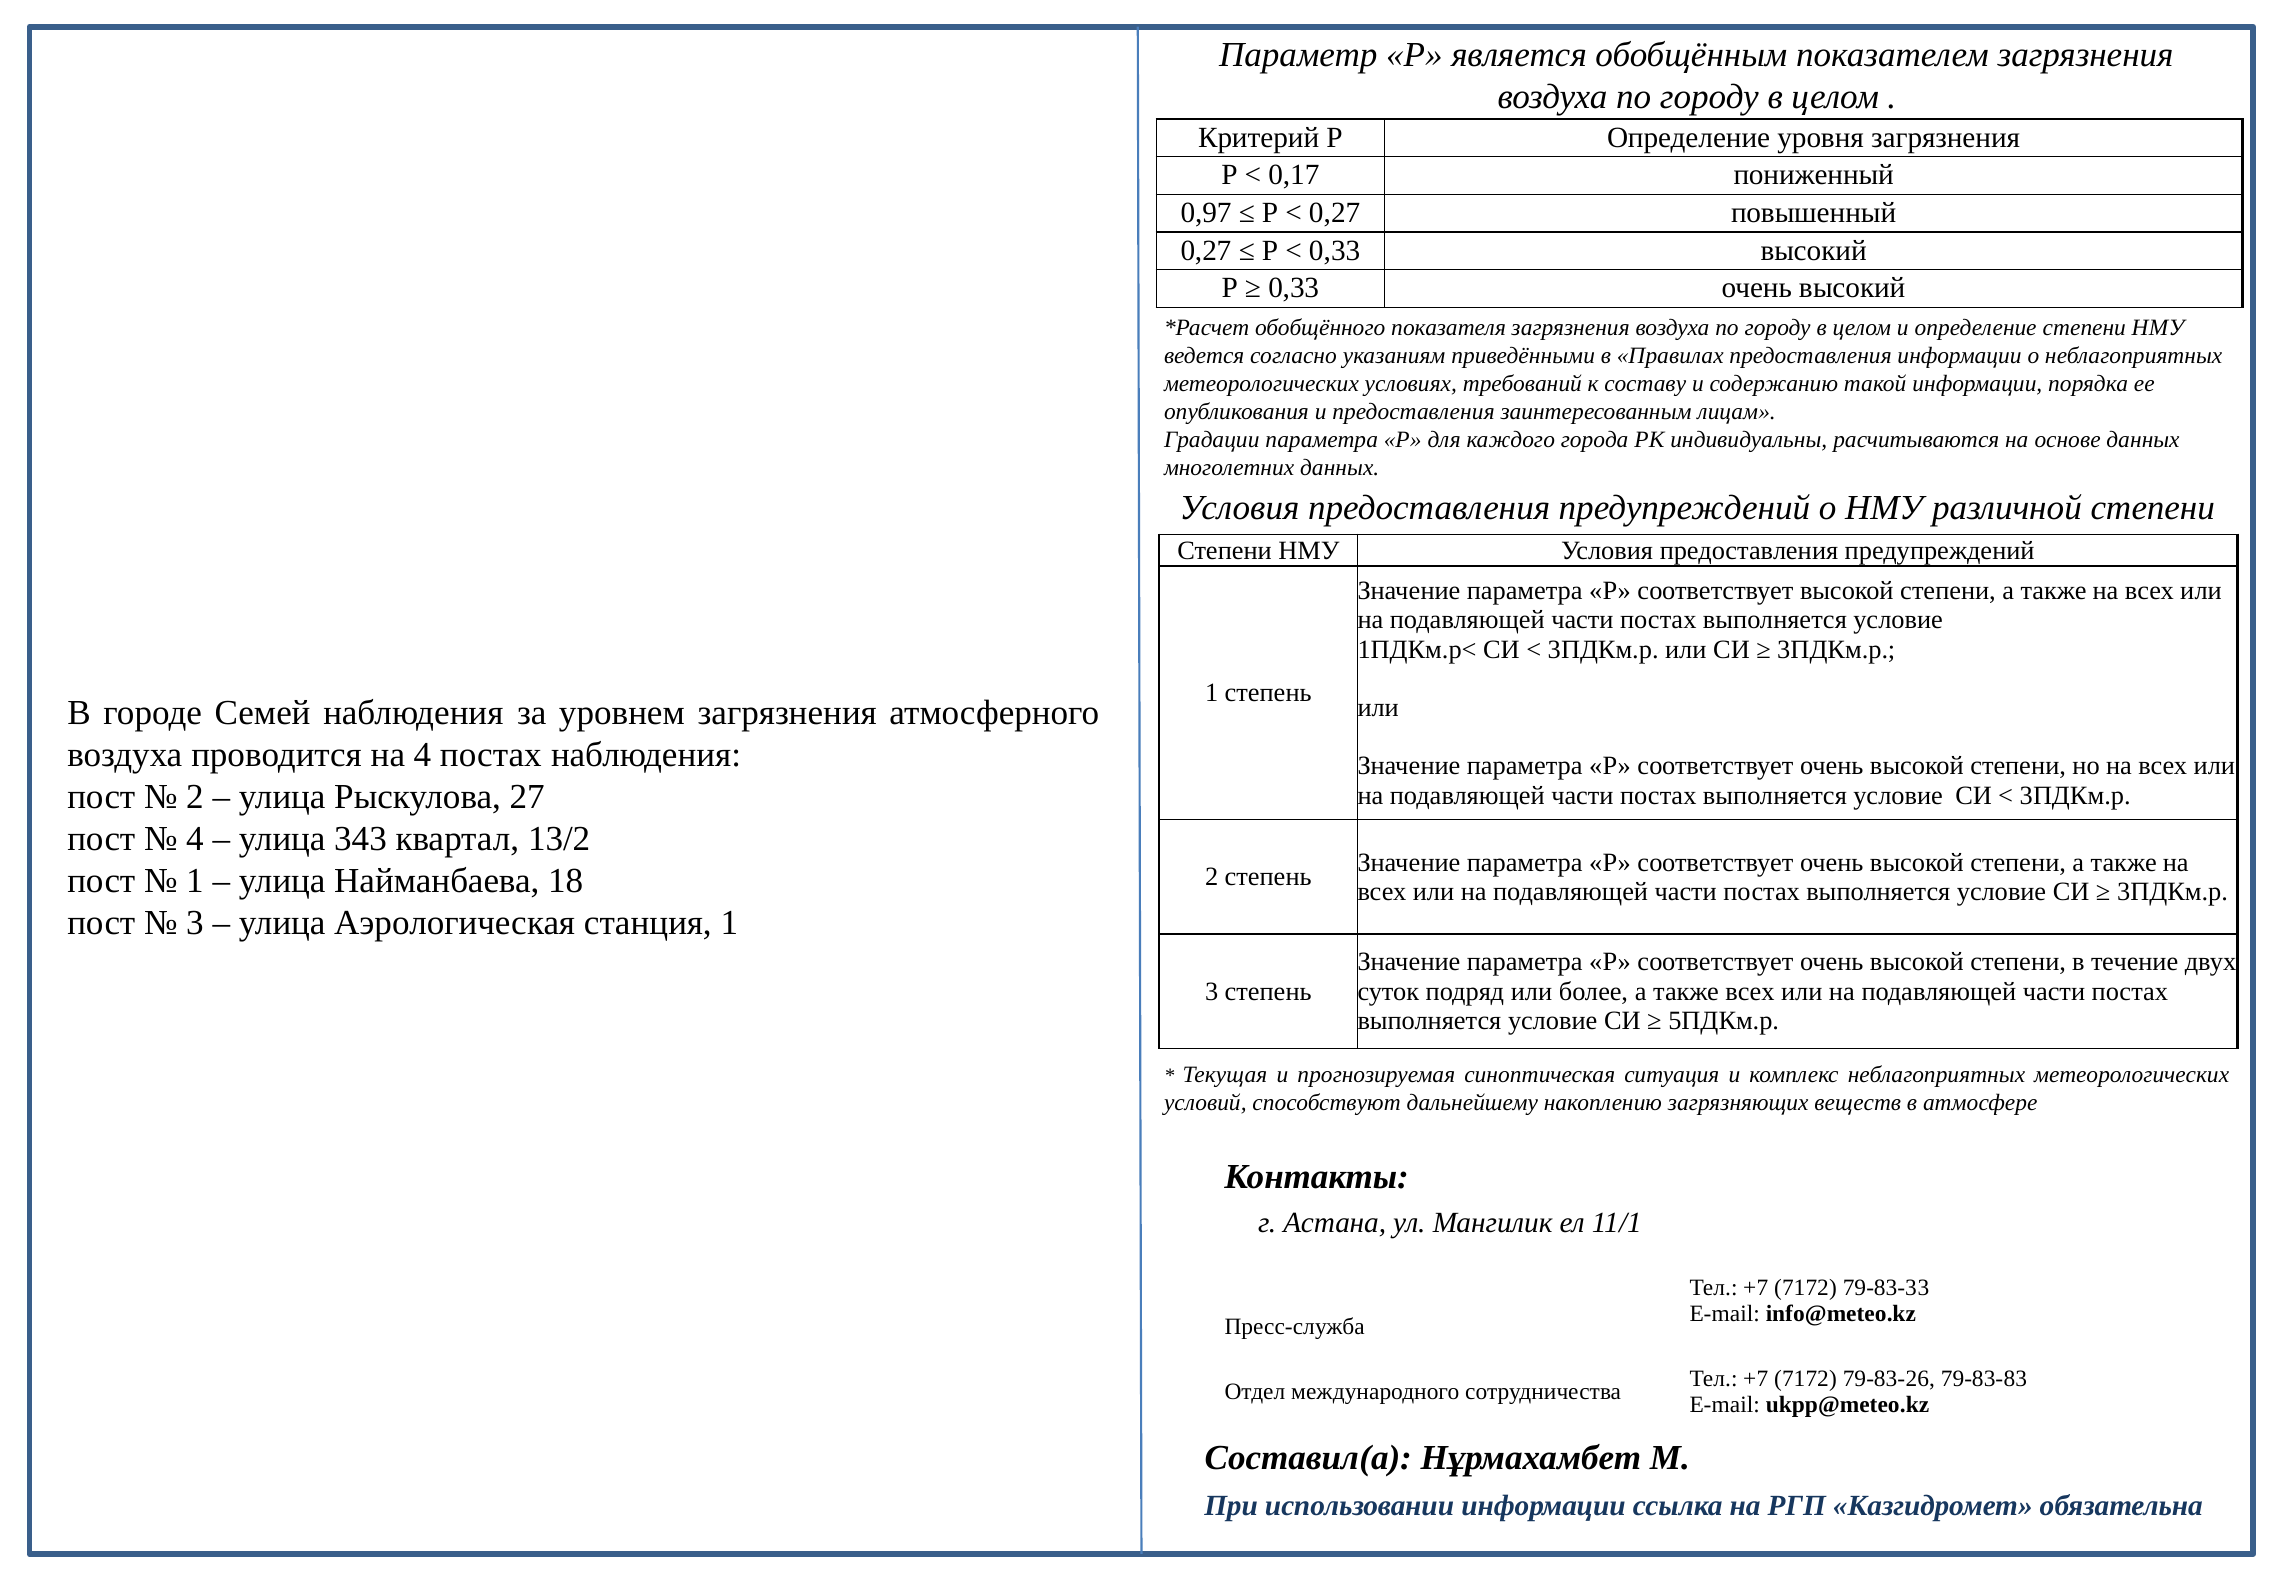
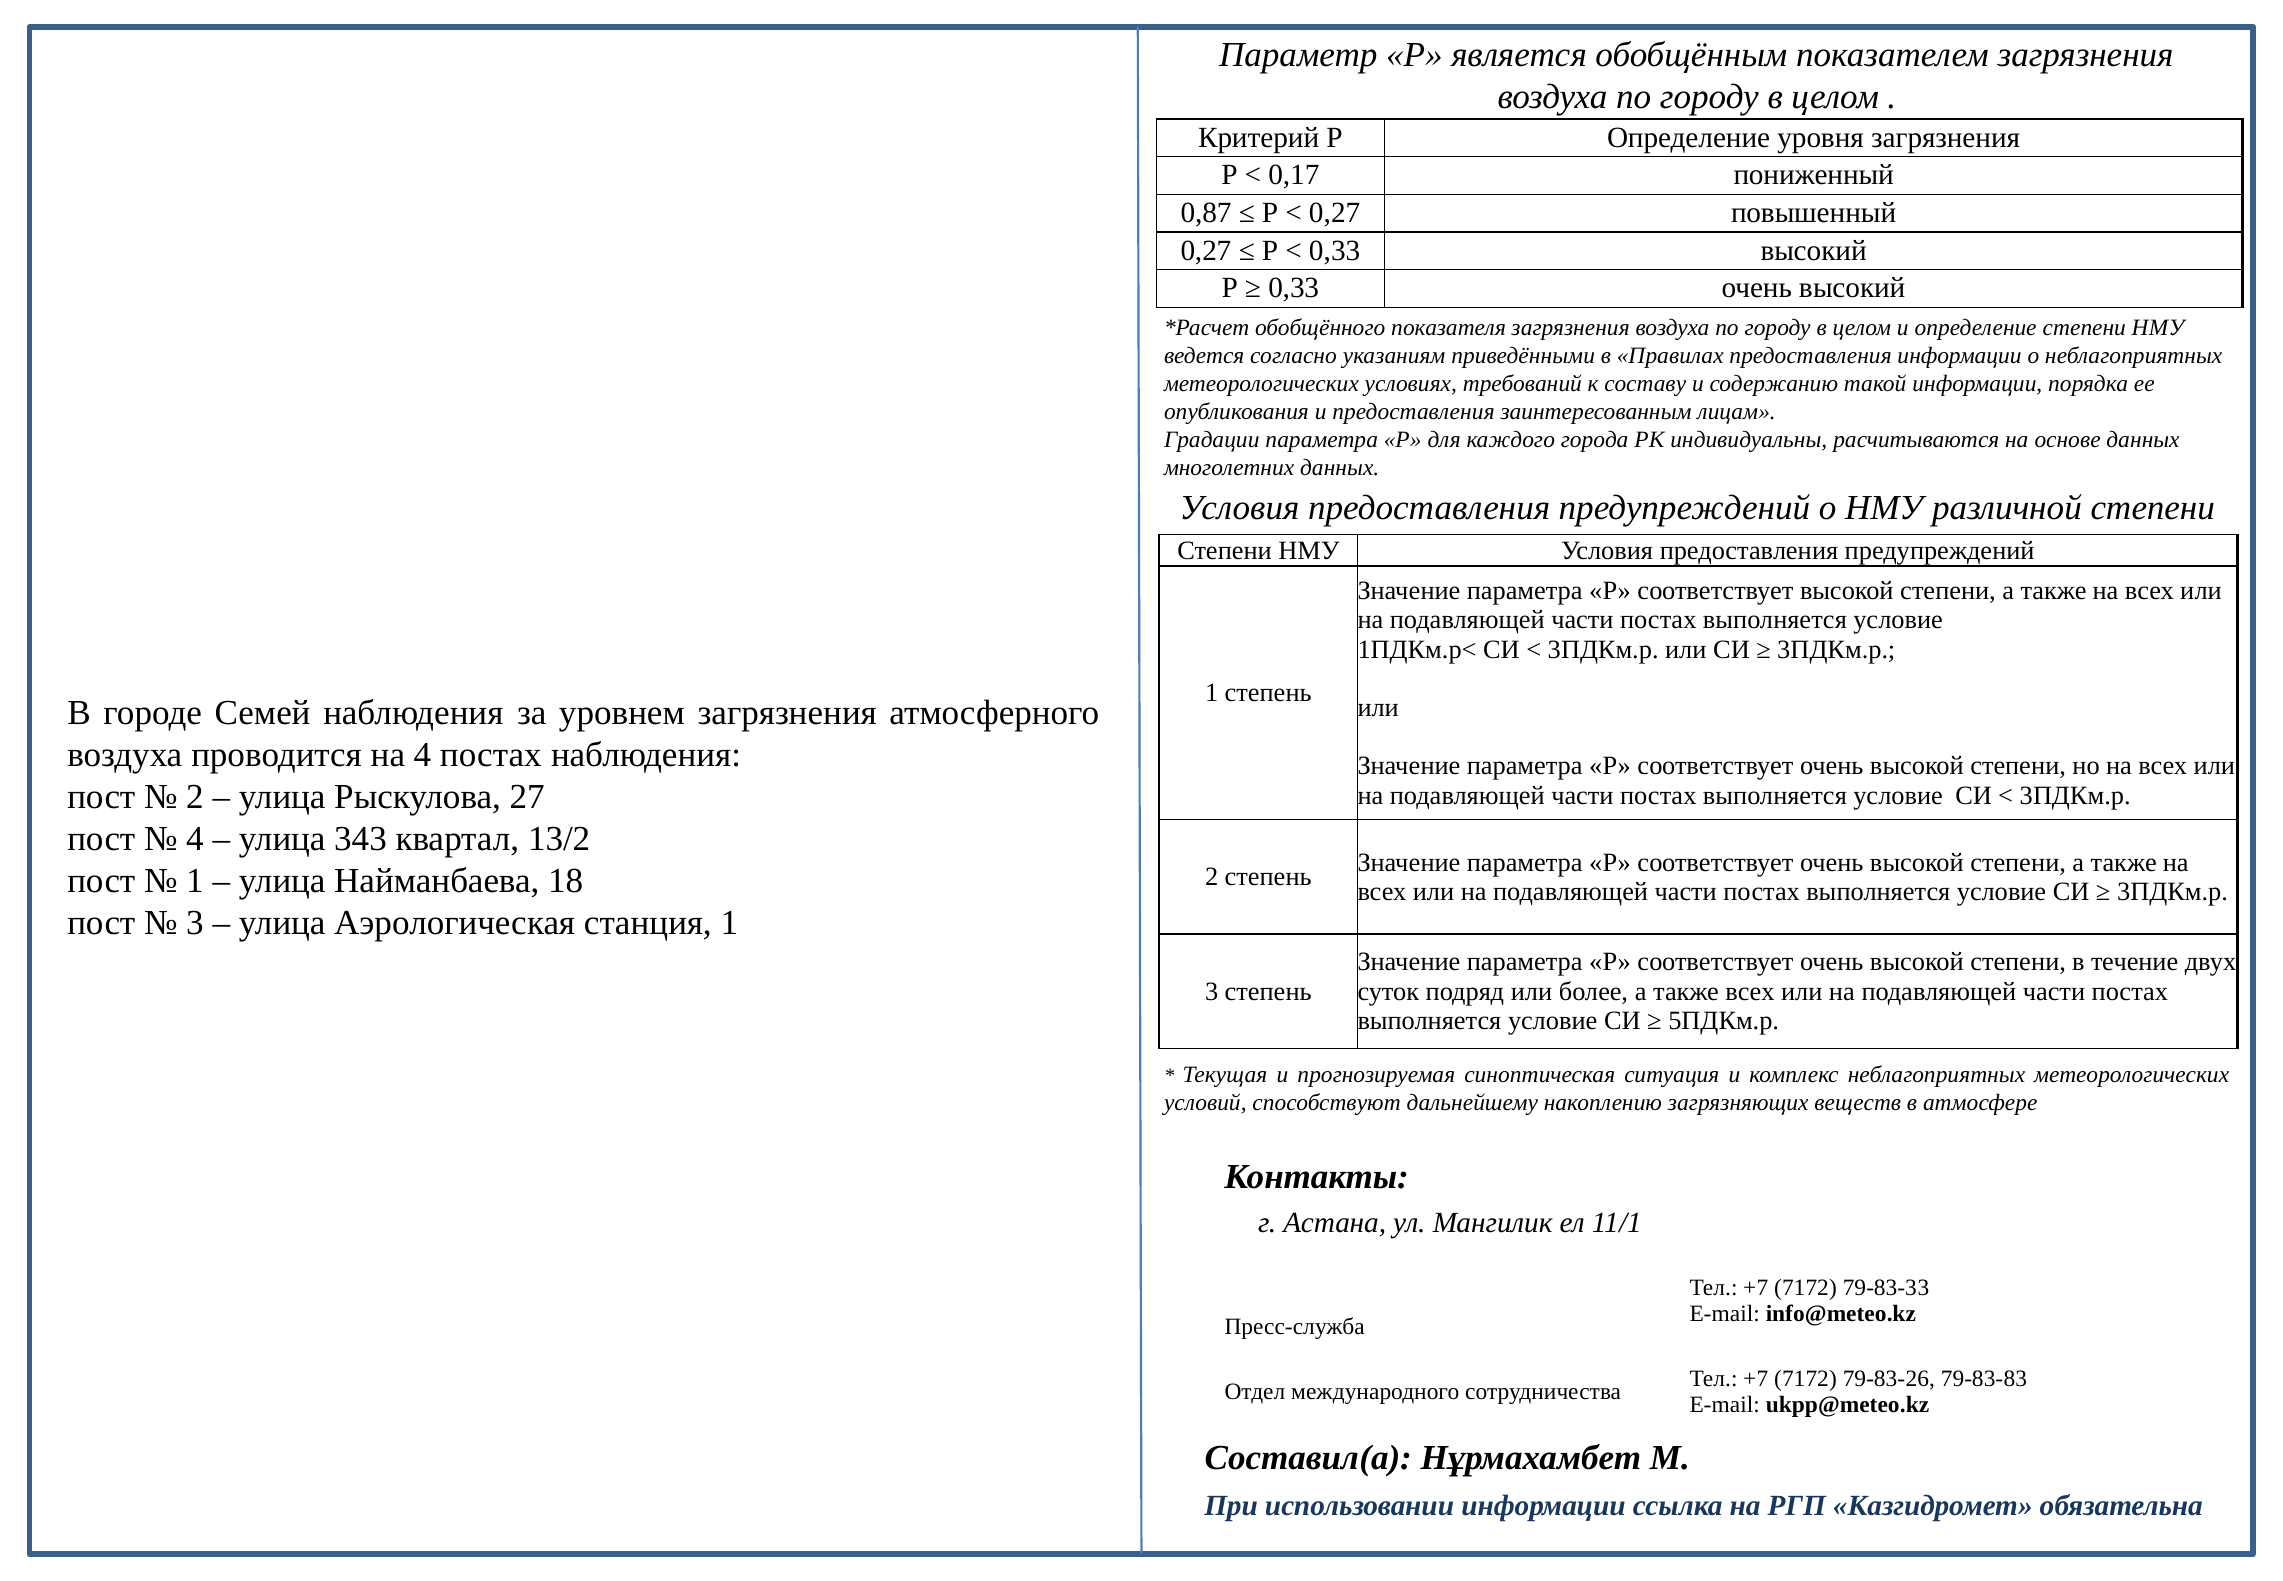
0,97: 0,97 -> 0,87
